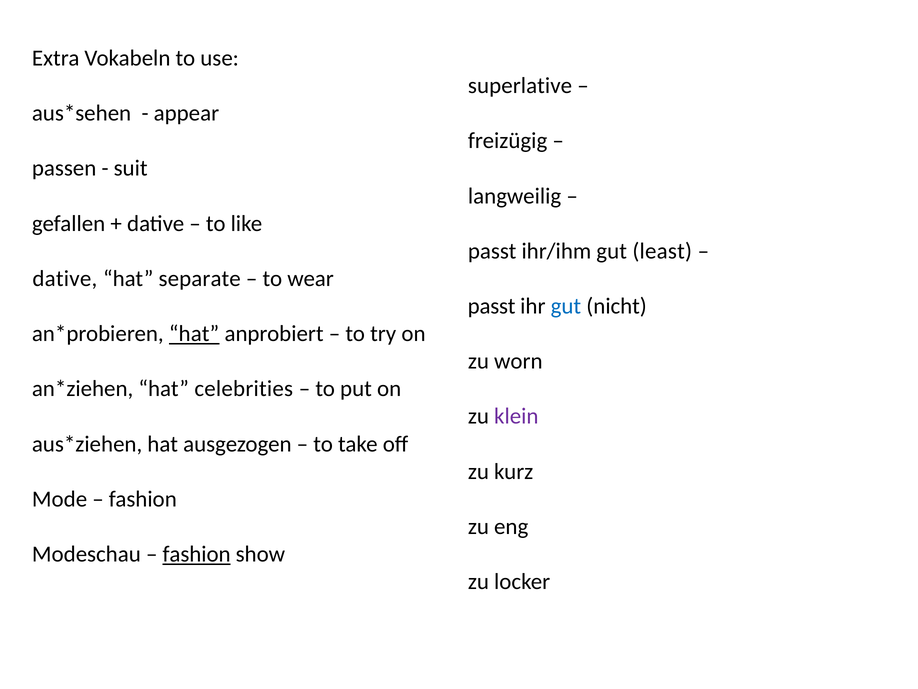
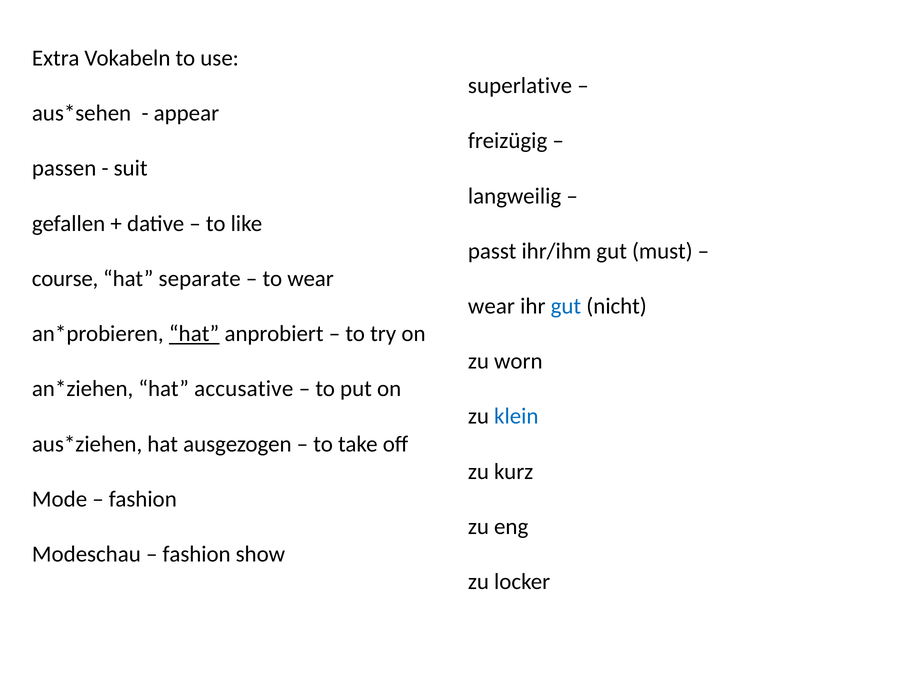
least: least -> must
dative at (65, 278): dative -> course
passt at (492, 306): passt -> wear
celebrities: celebrities -> accusative
klein colour: purple -> blue
fashion at (197, 554) underline: present -> none
